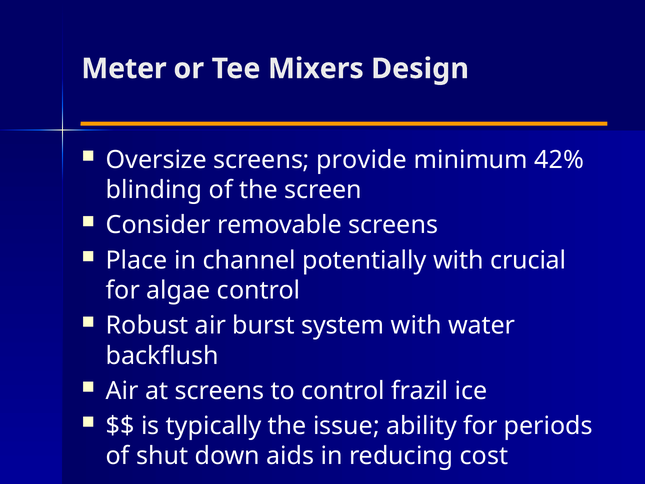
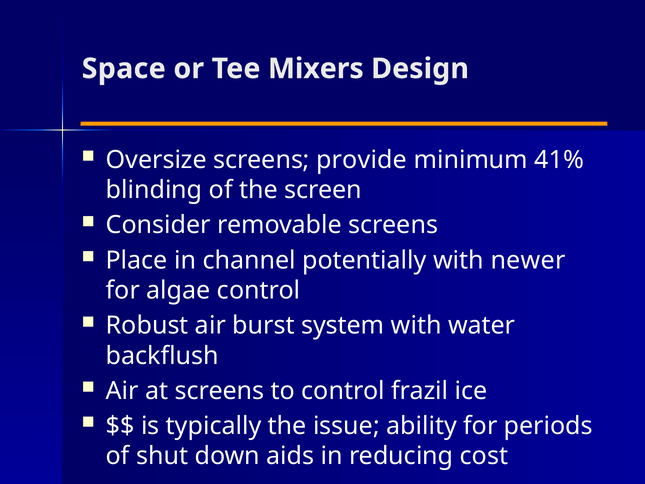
Meter: Meter -> Space
42%: 42% -> 41%
crucial: crucial -> newer
